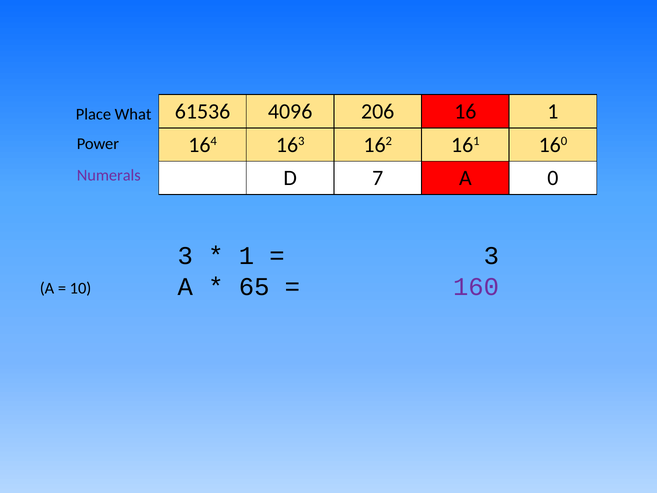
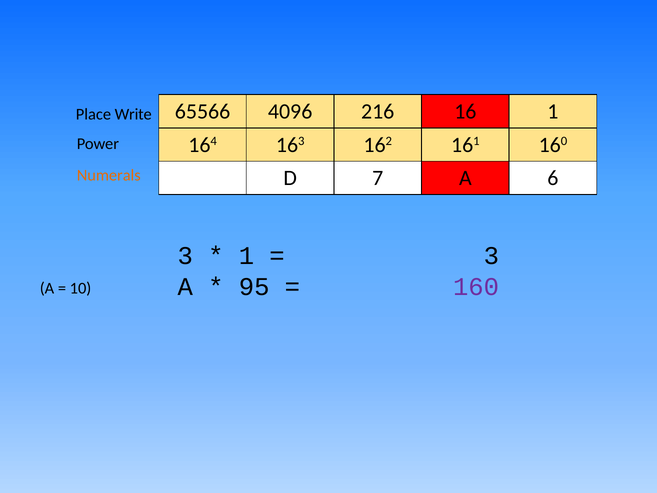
61536: 61536 -> 65566
206: 206 -> 216
What: What -> Write
Numerals colour: purple -> orange
0: 0 -> 6
65: 65 -> 95
